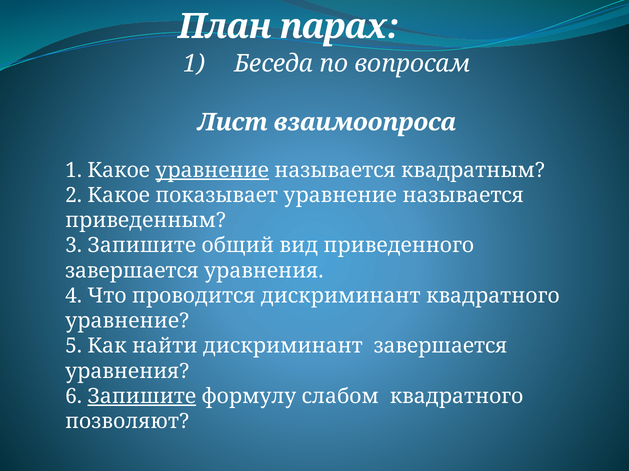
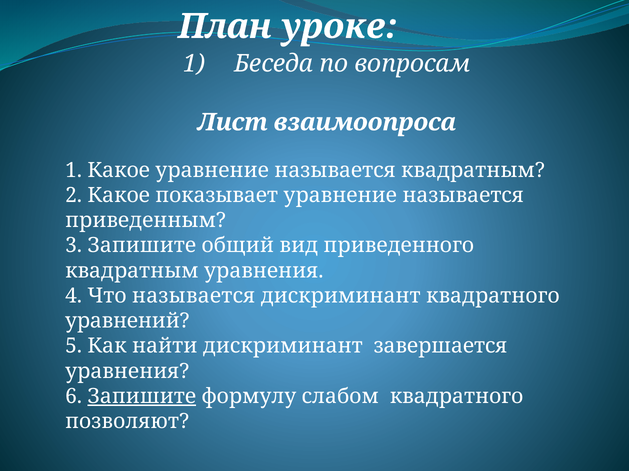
парах: парах -> уроке
уравнение at (212, 170) underline: present -> none
завершается at (132, 271): завершается -> квадратным
Что проводится: проводится -> называется
уравнение at (127, 321): уравнение -> уравнений
